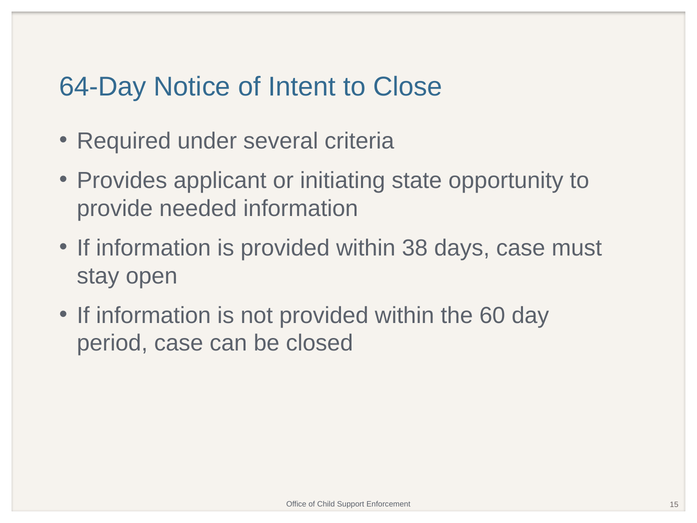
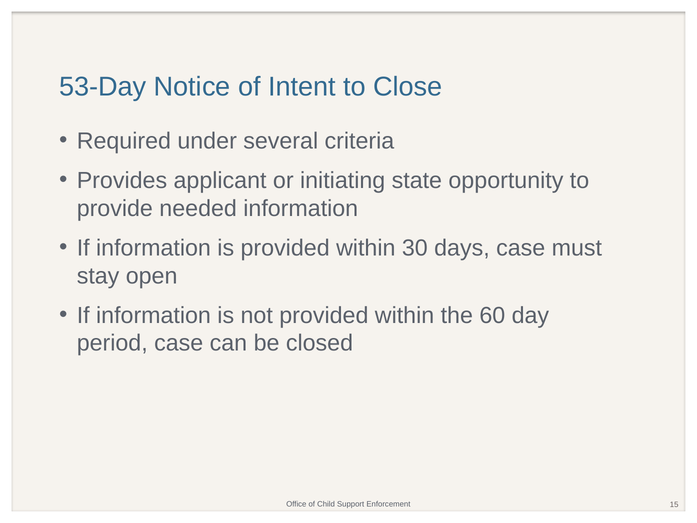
64-Day: 64-Day -> 53-Day
38: 38 -> 30
